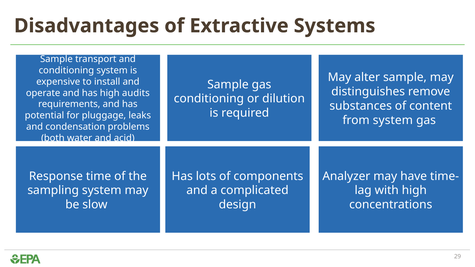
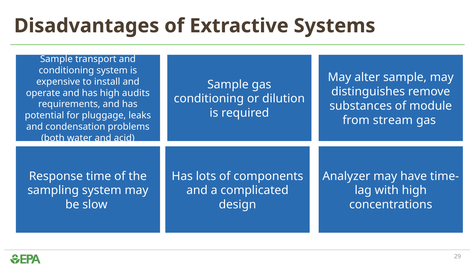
content: content -> module
from system: system -> stream
